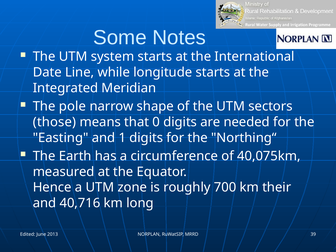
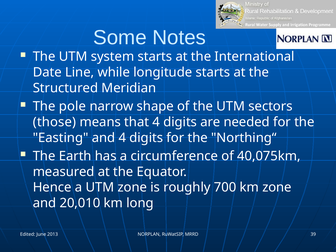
Integrated: Integrated -> Structured
that 0: 0 -> 4
and 1: 1 -> 4
km their: their -> zone
40,716: 40,716 -> 20,010
